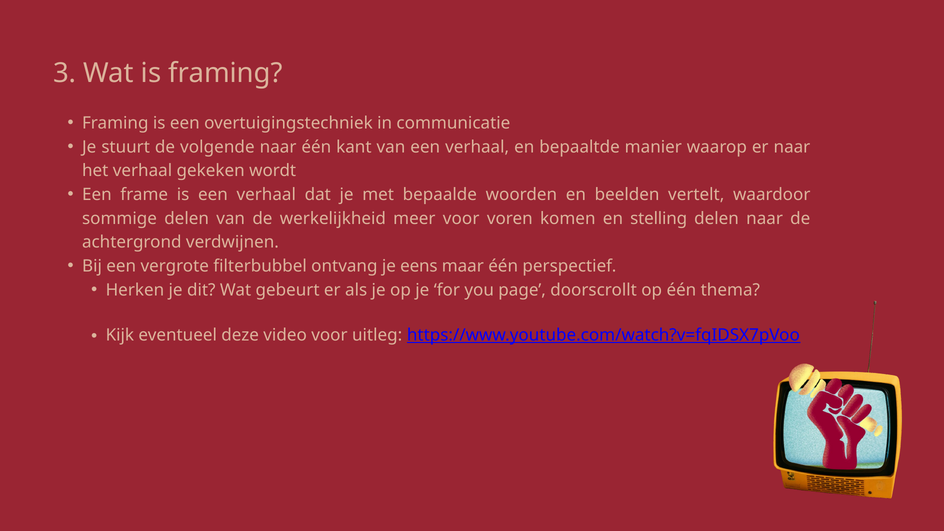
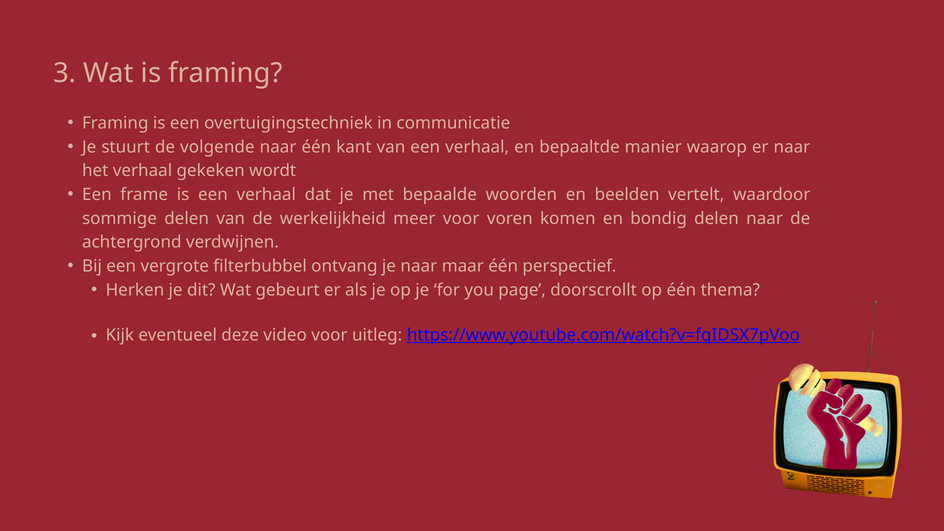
stelling: stelling -> bondig
je eens: eens -> naar
